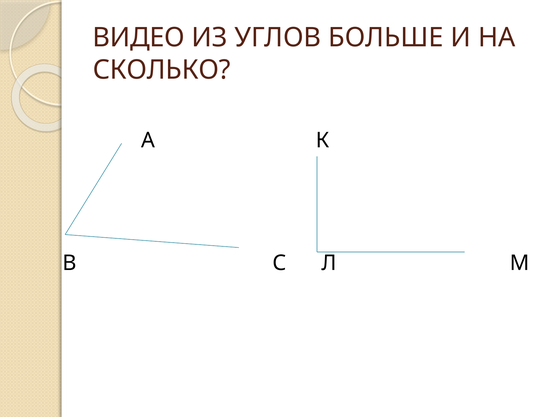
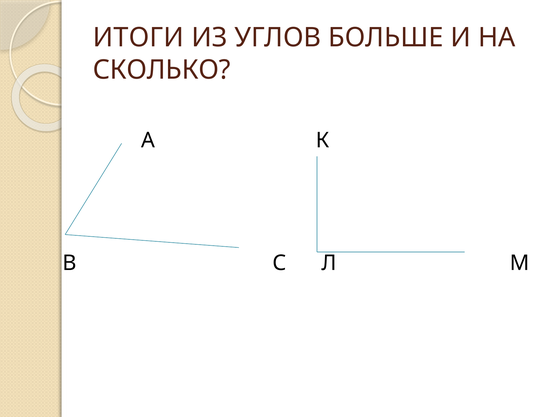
ВИДЕО: ВИДЕО -> ИТОГИ
